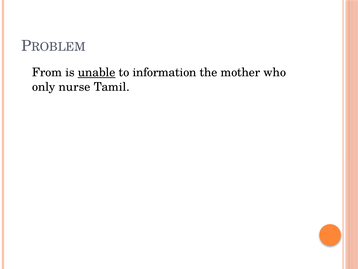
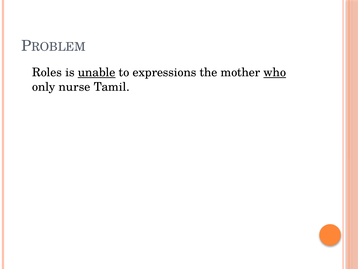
From: From -> Roles
information: information -> expressions
who underline: none -> present
